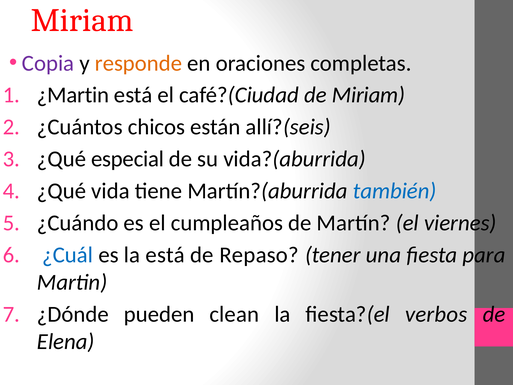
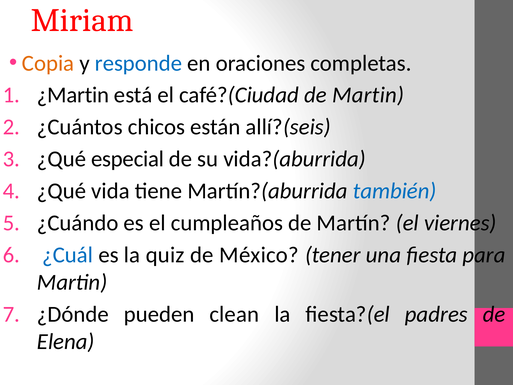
Copia colour: purple -> orange
responde colour: orange -> blue
de Miriam: Miriam -> Martin
la está: está -> quiz
Repaso: Repaso -> México
verbos: verbos -> padres
